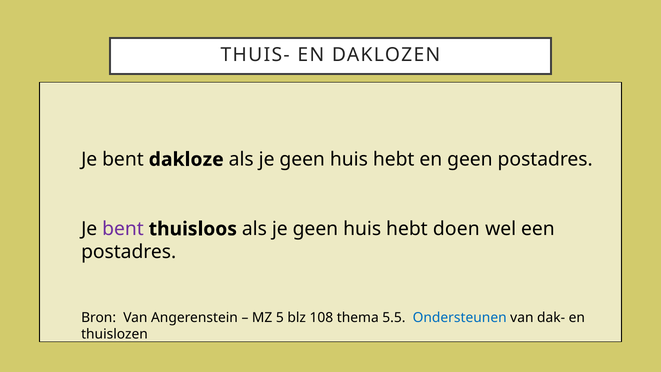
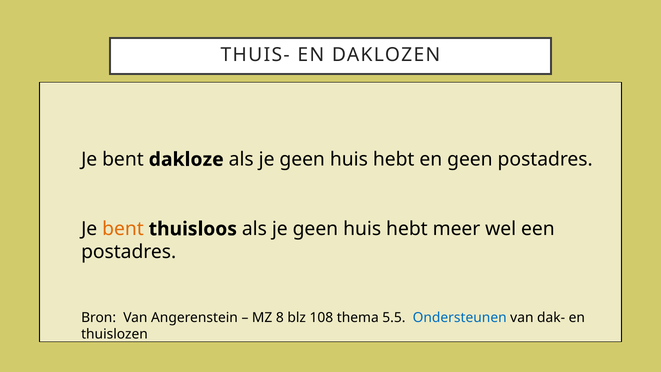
bent at (123, 229) colour: purple -> orange
doen: doen -> meer
5: 5 -> 8
